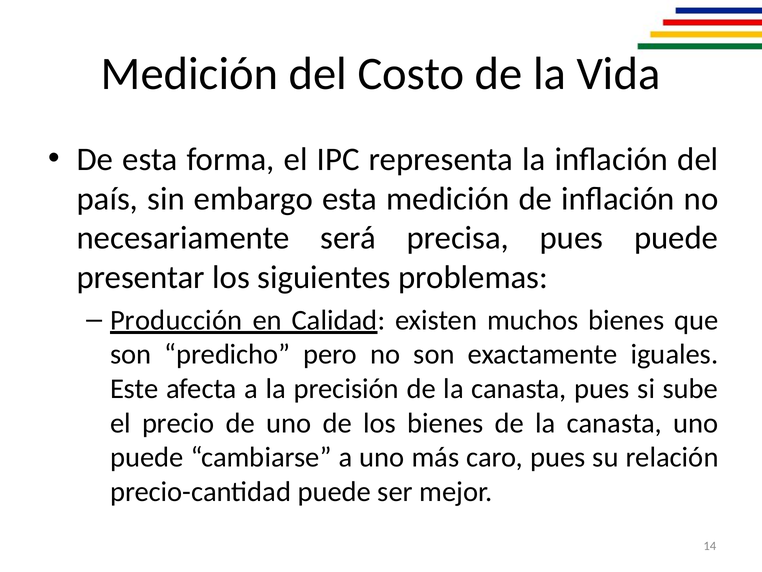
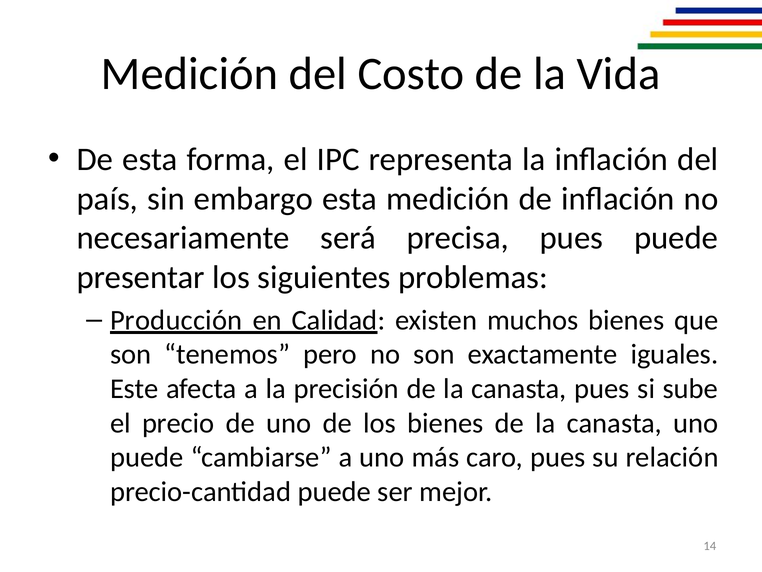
predicho: predicho -> tenemos
